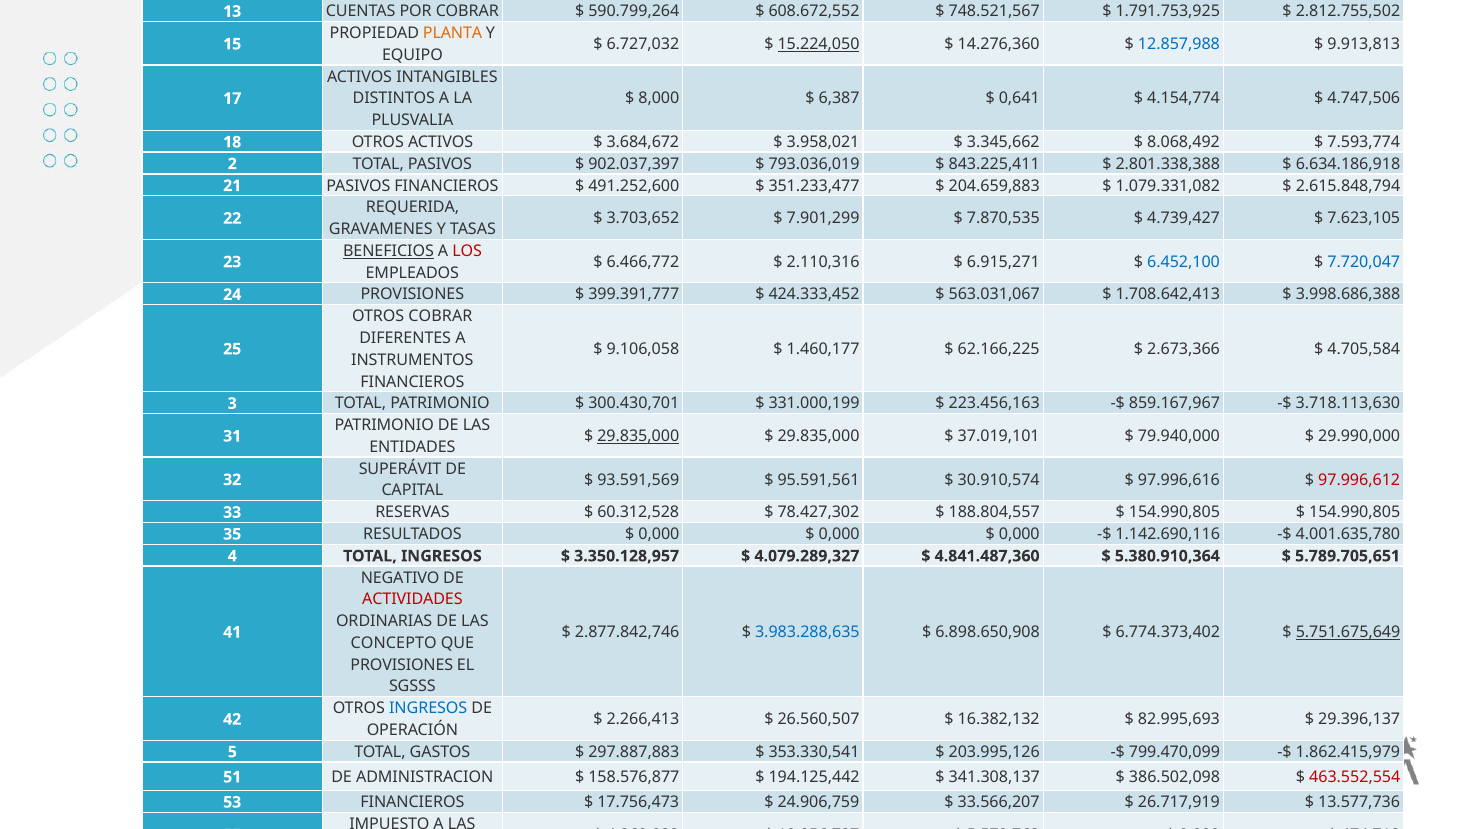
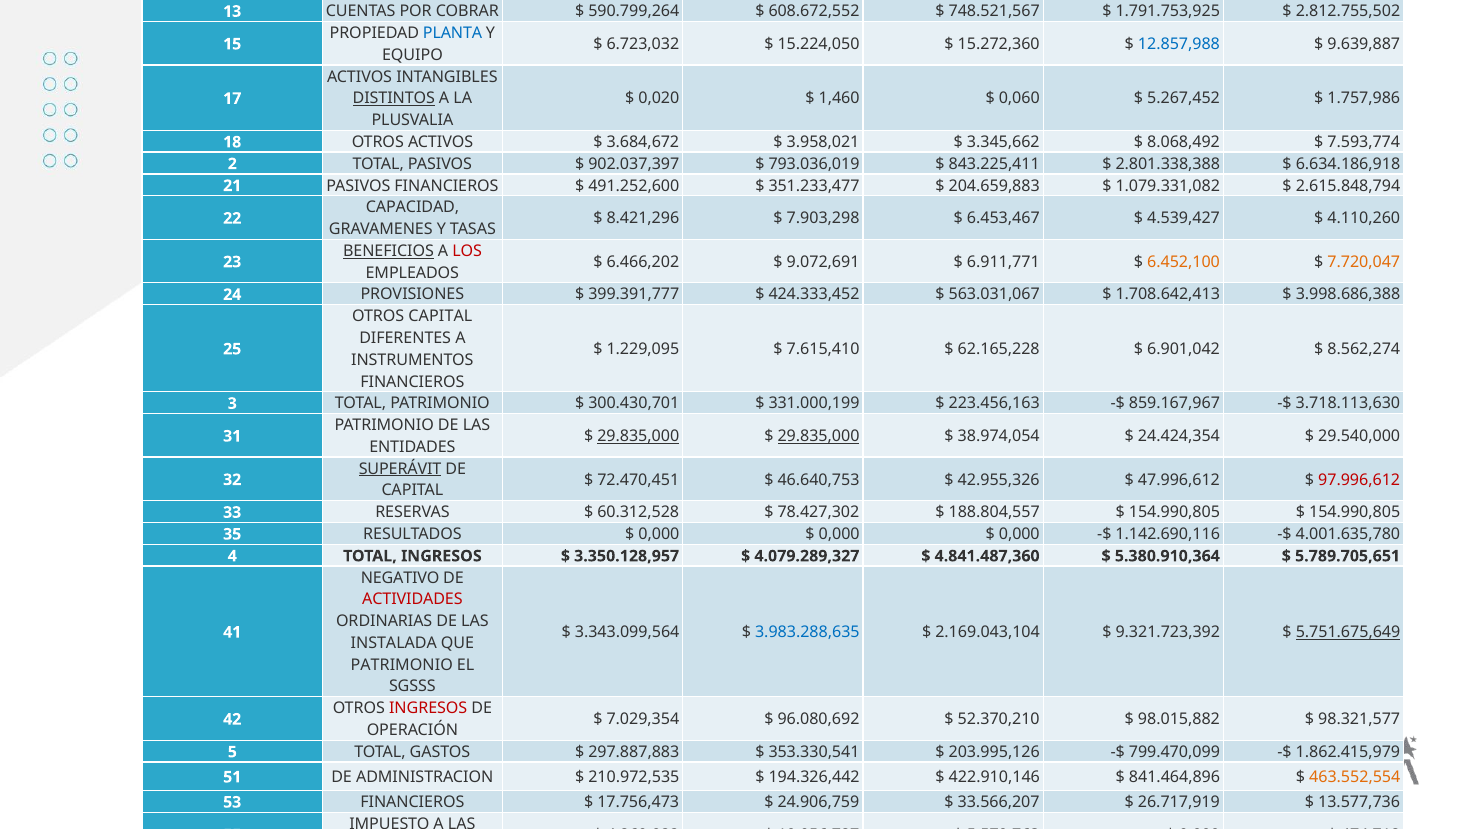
PLANTA colour: orange -> blue
6.727,032: 6.727,032 -> 6.723,032
15.224,050 underline: present -> none
14.276,360: 14.276,360 -> 15.272,360
9.913,813: 9.913,813 -> 9.639,887
DISTINTOS underline: none -> present
8,000: 8,000 -> 0,020
6,387: 6,387 -> 1,460
0,641: 0,641 -> 0,060
4.154,774: 4.154,774 -> 5.267,452
4.747,506: 4.747,506 -> 1.757,986
REQUERIDA: REQUERIDA -> CAPACIDAD
3.703,652: 3.703,652 -> 8.421,296
7.901,299: 7.901,299 -> 7.903,298
7.870,535: 7.870,535 -> 6.453,467
4.739,427: 4.739,427 -> 4.539,427
7.623,105: 7.623,105 -> 4.110,260
6.466,772: 6.466,772 -> 6.466,202
2.110,316: 2.110,316 -> 9.072,691
6.915,271: 6.915,271 -> 6.911,771
6.452,100 colour: blue -> orange
7.720,047 colour: blue -> orange
OTROS COBRAR: COBRAR -> CAPITAL
9.106,058: 9.106,058 -> 1.229,095
1.460,177: 1.460,177 -> 7.615,410
62.166,225: 62.166,225 -> 62.165,228
2.673,366: 2.673,366 -> 6.901,042
4.705,584: 4.705,584 -> 8.562,274
29.835,000 at (818, 436) underline: none -> present
37.019,101: 37.019,101 -> 38.974,054
79.940,000: 79.940,000 -> 24.424,354
29.990,000: 29.990,000 -> 29.540,000
SUPERÁVIT underline: none -> present
93.591,569: 93.591,569 -> 72.470,451
95.591,561: 95.591,561 -> 46.640,753
30.910,574: 30.910,574 -> 42.955,326
97.996,616: 97.996,616 -> 47.996,612
2.877.842,746: 2.877.842,746 -> 3.343.099,564
6.898.650,908: 6.898.650,908 -> 2.169.043,104
6.774.373,402: 6.774.373,402 -> 9.321.723,392
CONCEPTO at (394, 643): CONCEPTO -> INSTALADA
PROVISIONES at (402, 665): PROVISIONES -> PATRIMONIO
INGRESOS at (428, 709) colour: blue -> red
2.266,413: 2.266,413 -> 7.029,354
26.560,507: 26.560,507 -> 96.080,692
16.382,132: 16.382,132 -> 52.370,210
82.995,693: 82.995,693 -> 98.015,882
29.396,137: 29.396,137 -> 98.321,577
158.576,877: 158.576,877 -> 210.972,535
194.125,442: 194.125,442 -> 194.326,442
341.308,137: 341.308,137 -> 422.910,146
386.502,098: 386.502,098 -> 841.464,896
463.552,554 colour: red -> orange
